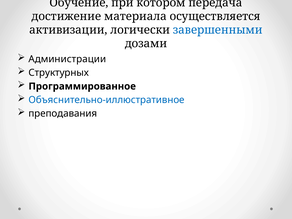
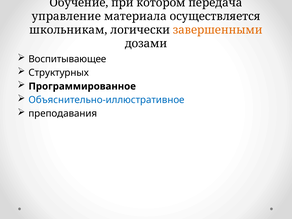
достижение: достижение -> управление
активизации: активизации -> школьникам
завершенными colour: blue -> orange
Администрации: Администрации -> Воспитывающее
